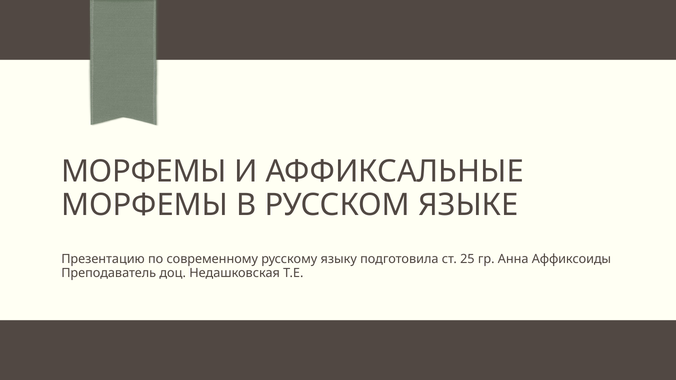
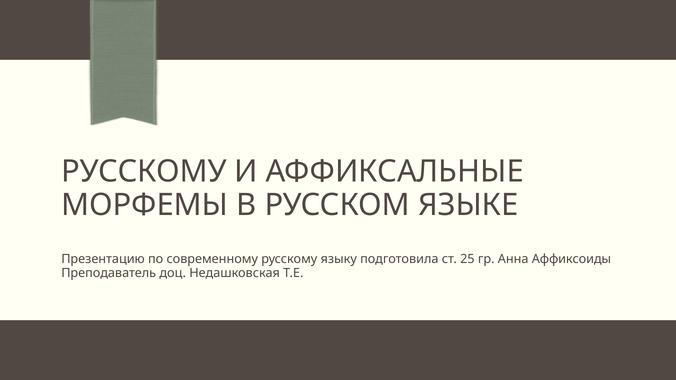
МОРФЕМЫ at (144, 172): МОРФЕМЫ -> РУССКОМУ
